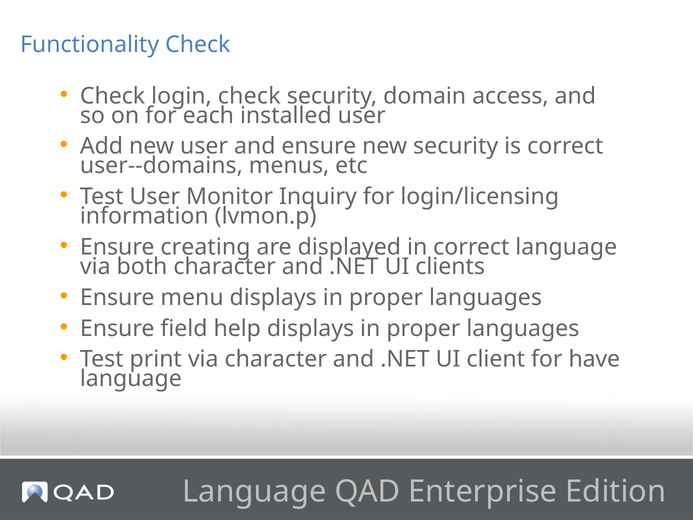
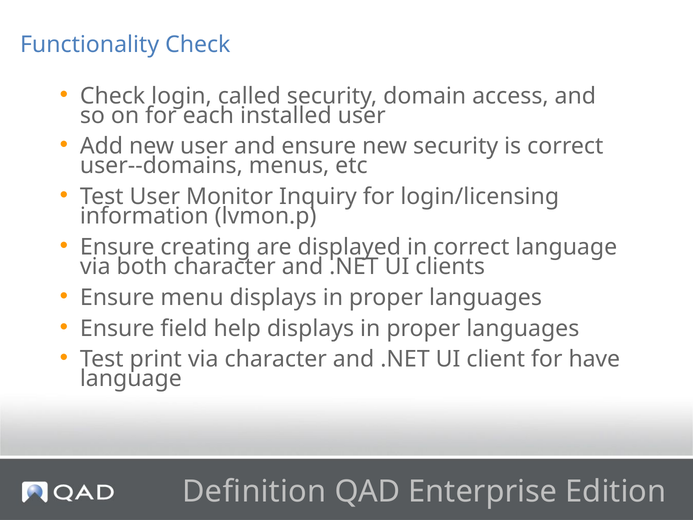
login check: check -> called
Language at (254, 491): Language -> Definition
